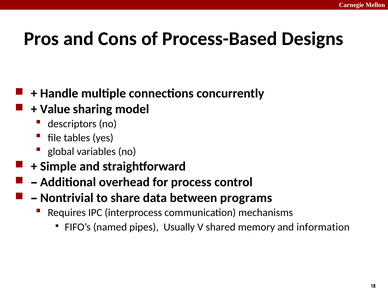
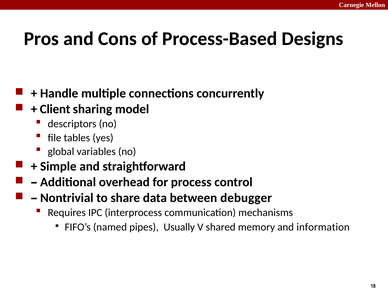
Value: Value -> Client
programs: programs -> debugger
